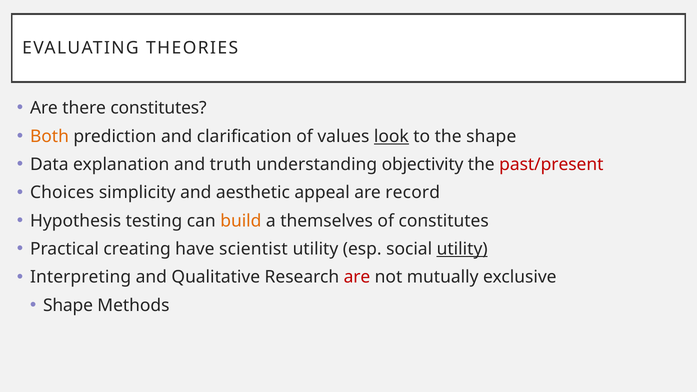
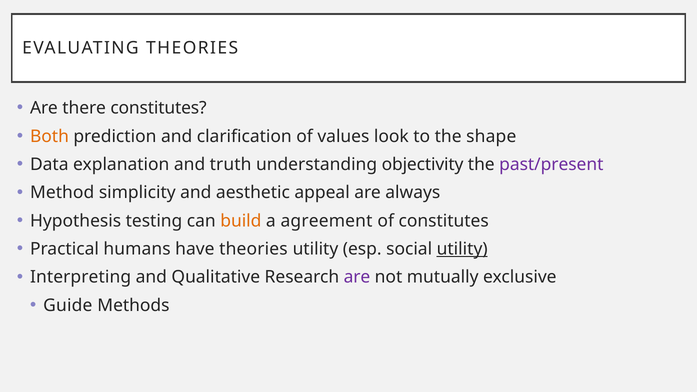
look underline: present -> none
past/present colour: red -> purple
Choices: Choices -> Method
record: record -> always
themselves: themselves -> agreement
creating: creating -> humans
have scientist: scientist -> theories
are at (357, 277) colour: red -> purple
Shape at (68, 305): Shape -> Guide
